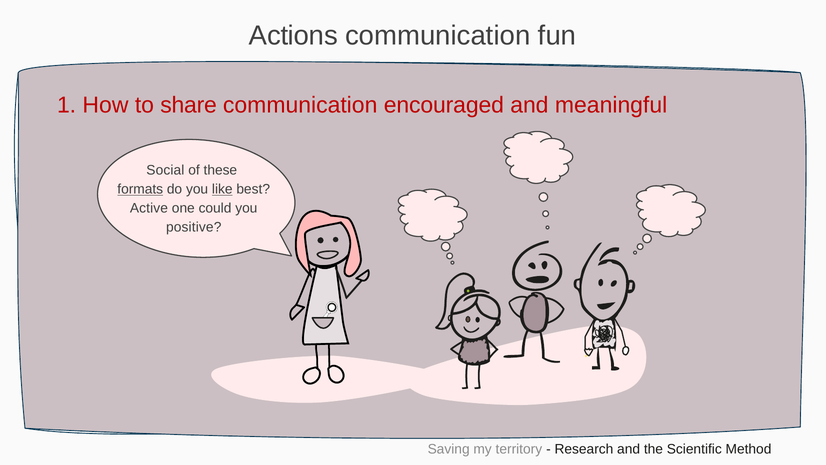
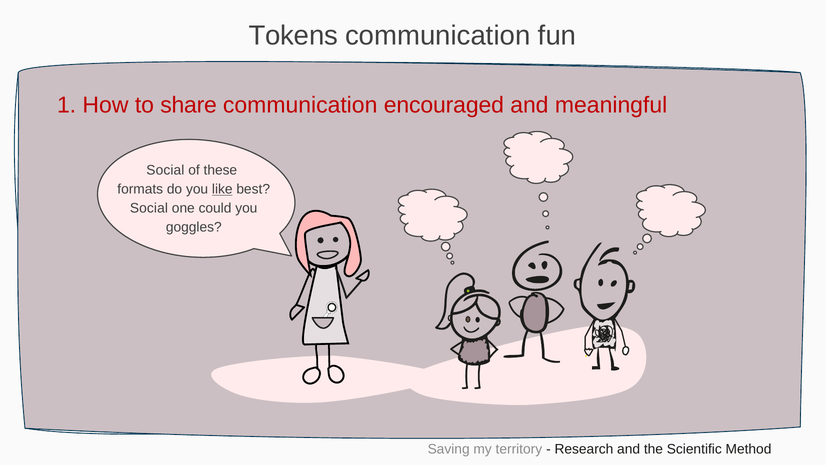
Actions: Actions -> Tokens
formats underline: present -> none
Active at (149, 208): Active -> Social
positive: positive -> goggles
